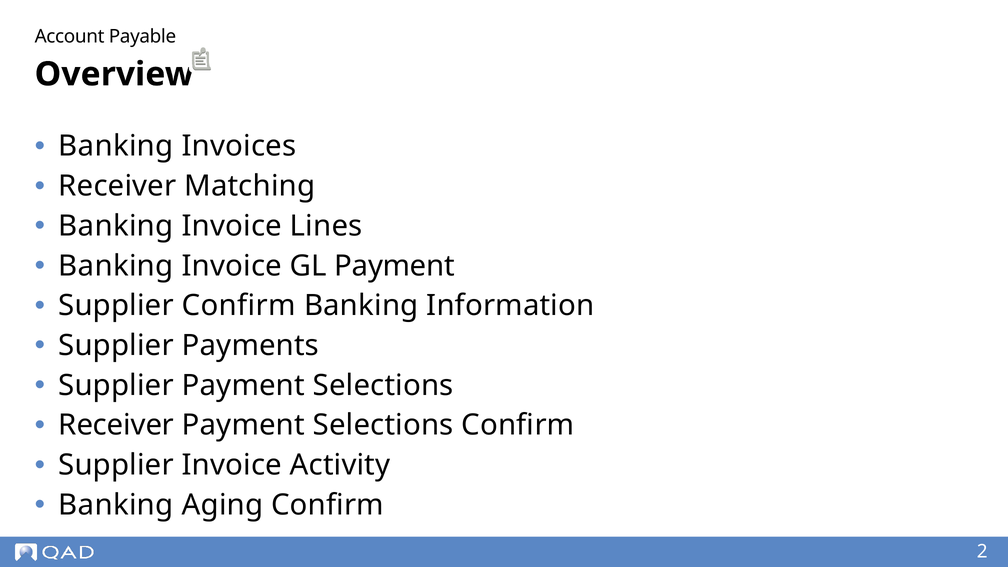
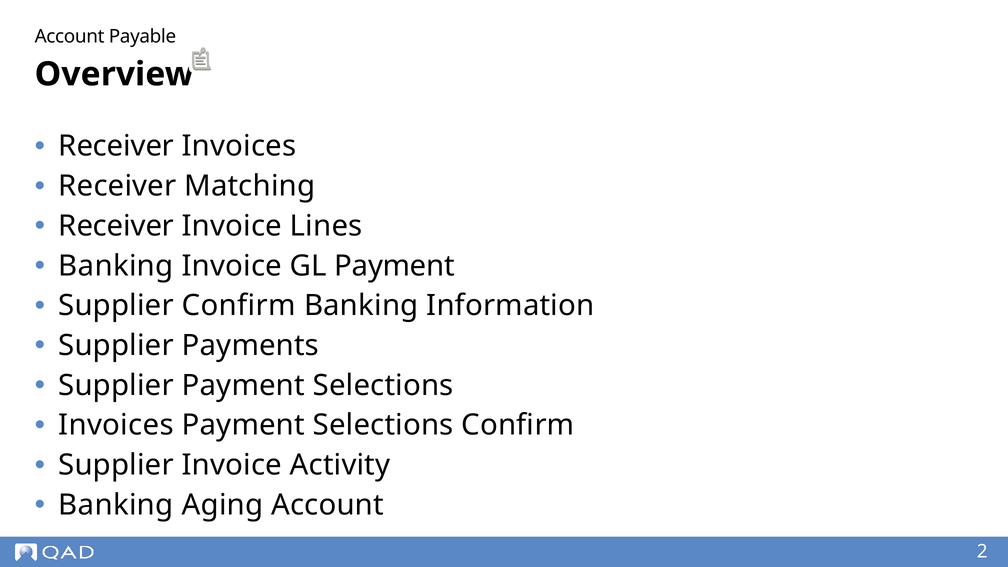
Banking at (116, 146): Banking -> Receiver
Banking at (116, 226): Banking -> Receiver
Receiver at (116, 425): Receiver -> Invoices
Aging Confirm: Confirm -> Account
